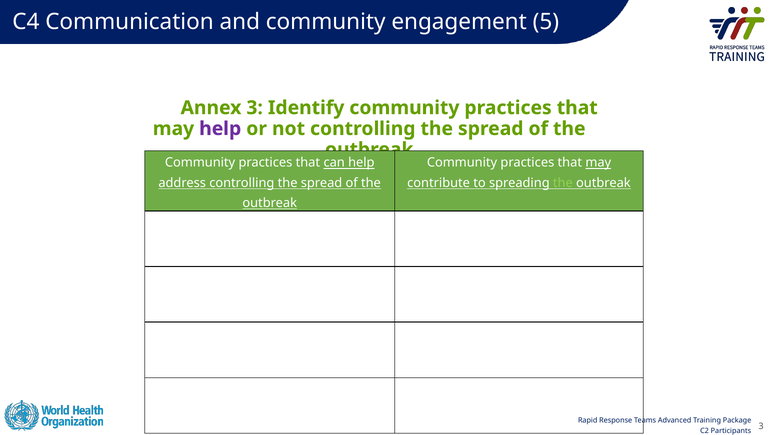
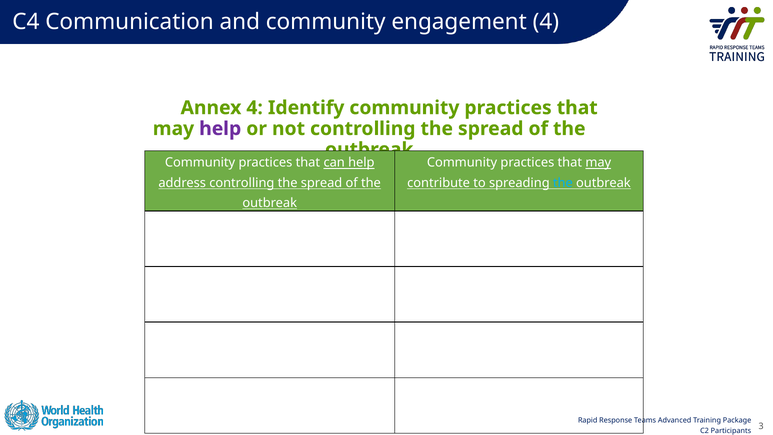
engagement 5: 5 -> 4
Annex 3: 3 -> 4
the at (563, 183) colour: light green -> light blue
